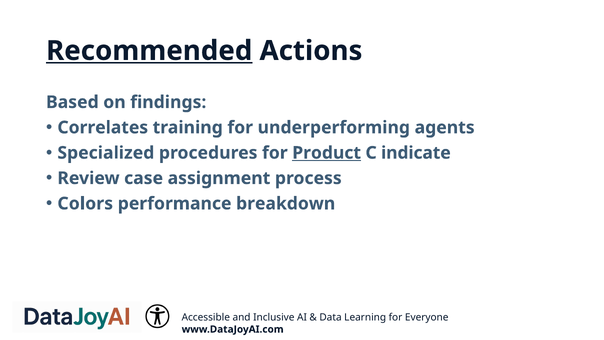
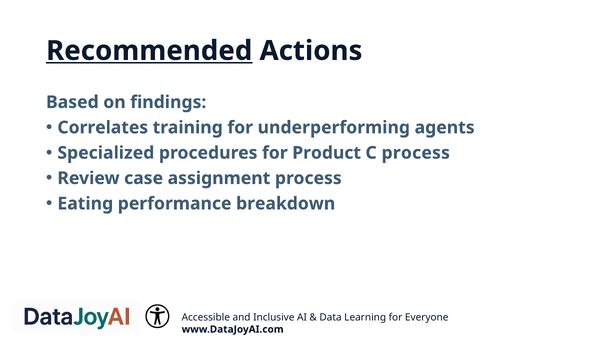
Product underline: present -> none
C indicate: indicate -> process
Colors: Colors -> Eating
